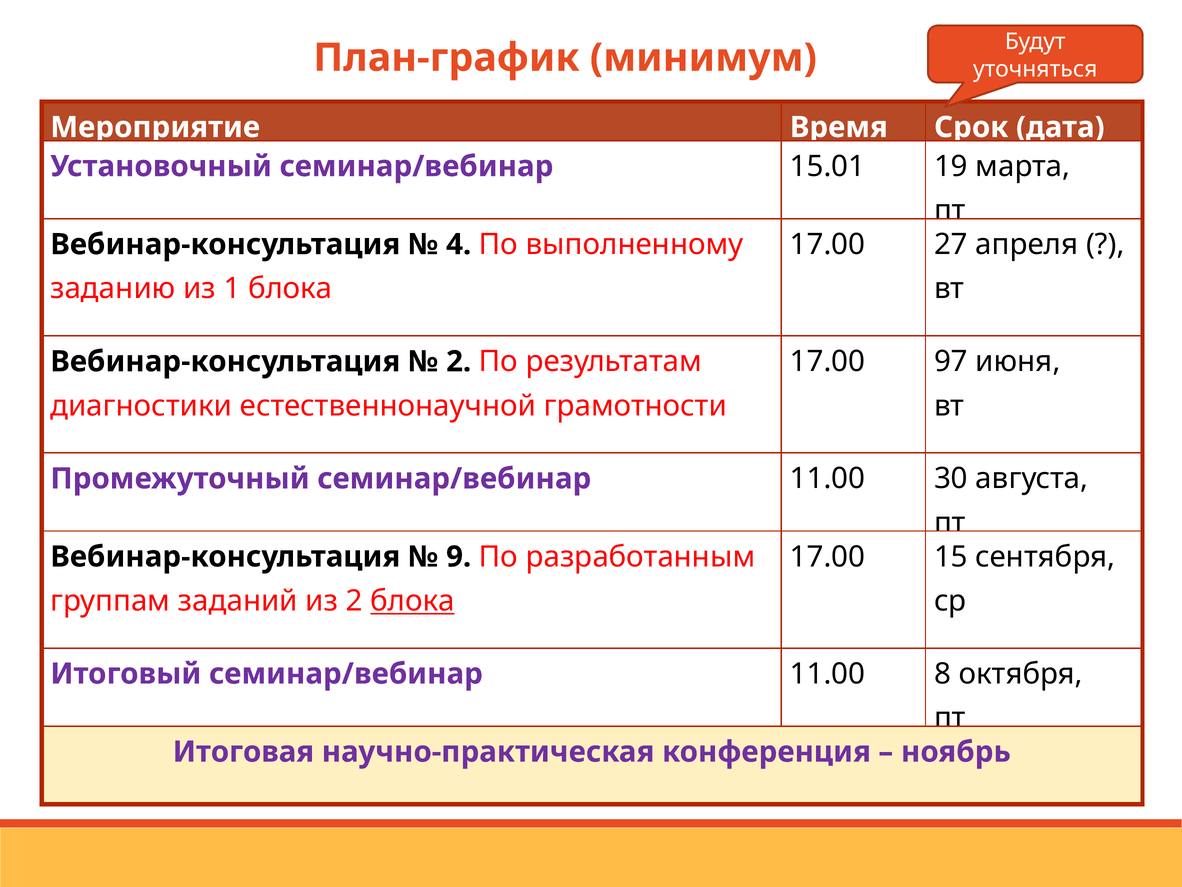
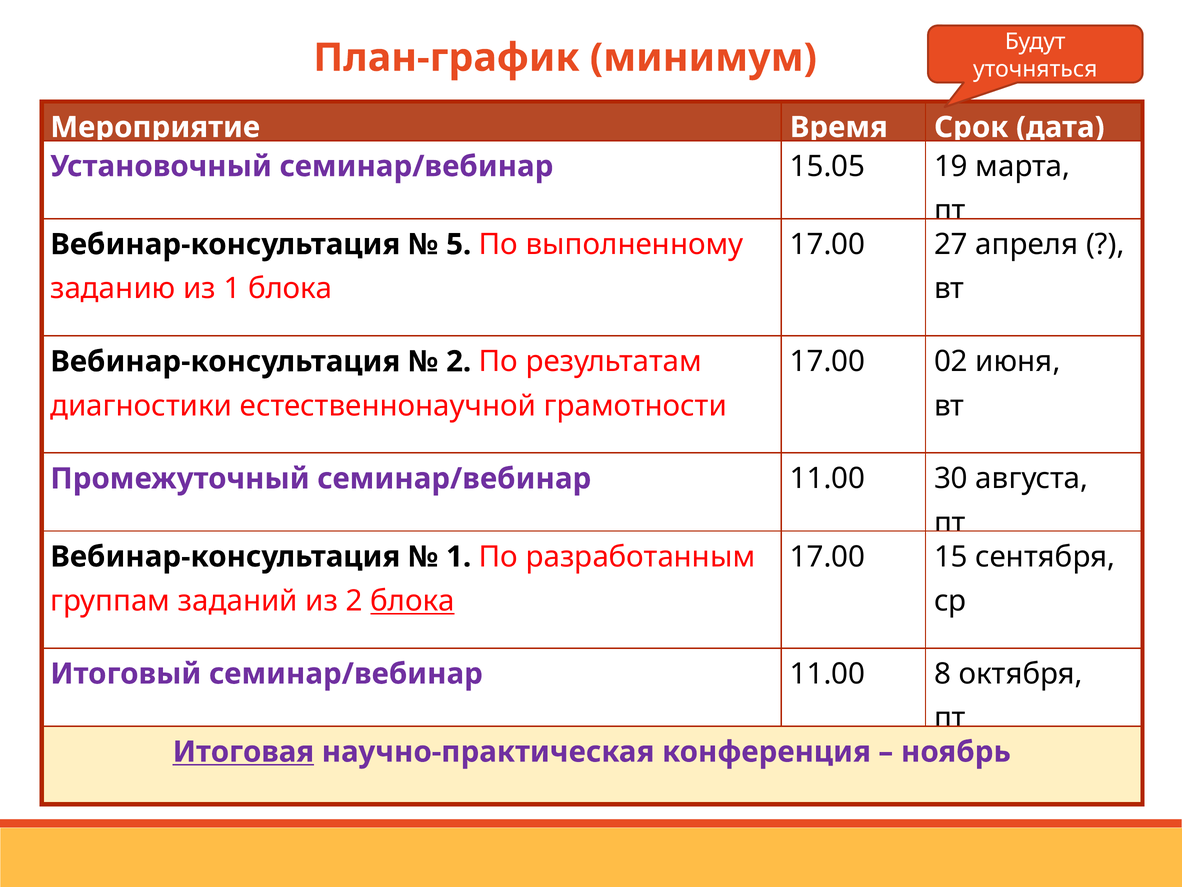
15.01: 15.01 -> 15.05
4: 4 -> 5
97: 97 -> 02
9 at (459, 556): 9 -> 1
Итоговая underline: none -> present
